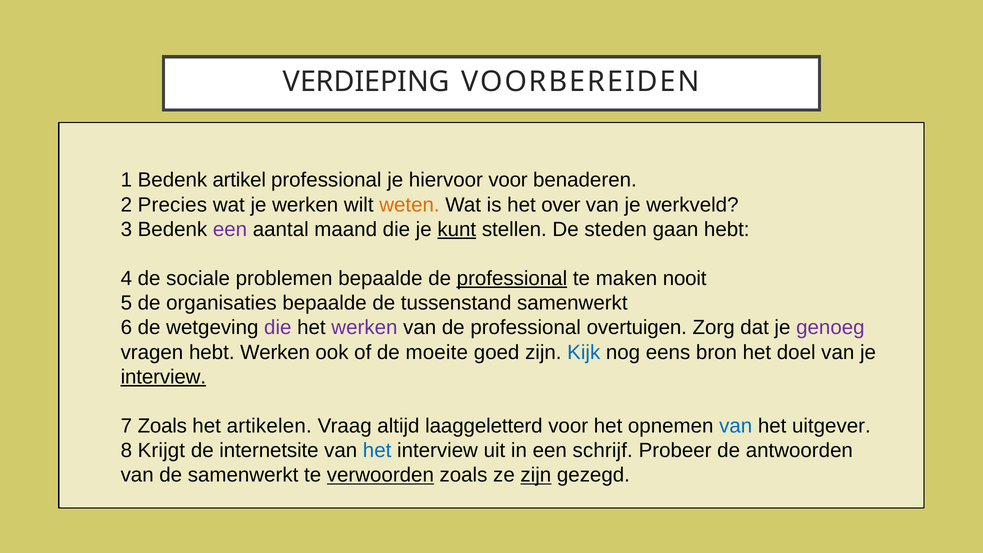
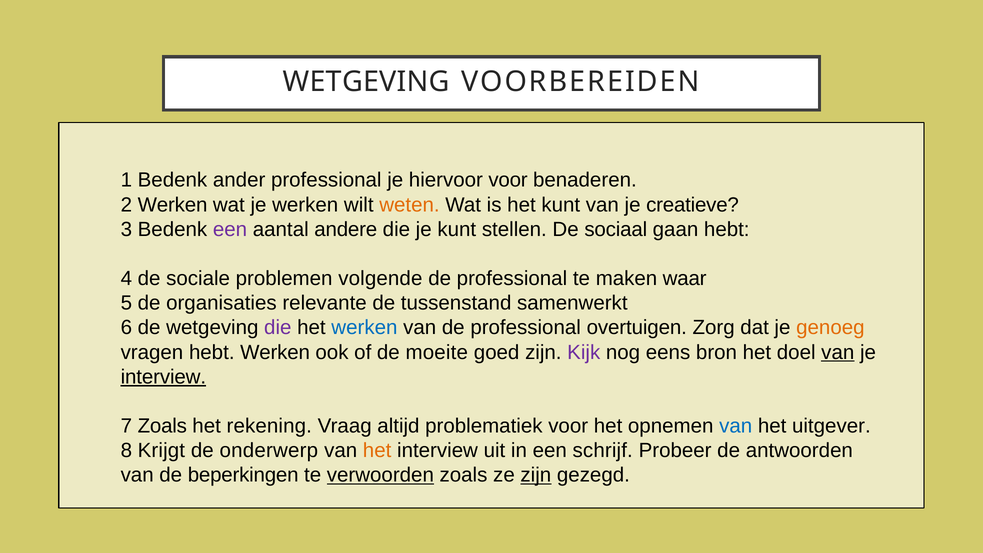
VERDIEPING at (366, 82): VERDIEPING -> WETGEVING
artikel: artikel -> ander
2 Precies: Precies -> Werken
het over: over -> kunt
werkveld: werkveld -> creatieve
maand: maand -> andere
kunt at (457, 229) underline: present -> none
steden: steden -> sociaal
problemen bepaalde: bepaalde -> volgende
professional at (512, 278) underline: present -> none
nooit: nooit -> waar
organisaties bepaalde: bepaalde -> relevante
werken at (364, 328) colour: purple -> blue
genoeg colour: purple -> orange
Kijk colour: blue -> purple
van at (838, 352) underline: none -> present
artikelen: artikelen -> rekening
laaggeletterd: laaggeletterd -> problematiek
internetsite: internetsite -> onderwerp
het at (377, 451) colour: blue -> orange
de samenwerkt: samenwerkt -> beperkingen
